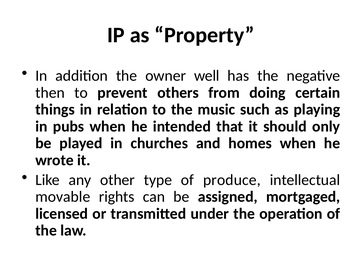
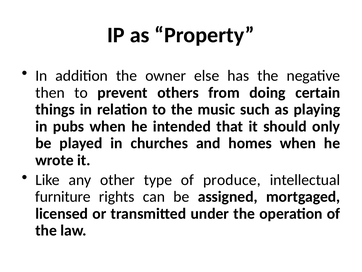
well: well -> else
movable: movable -> furniture
